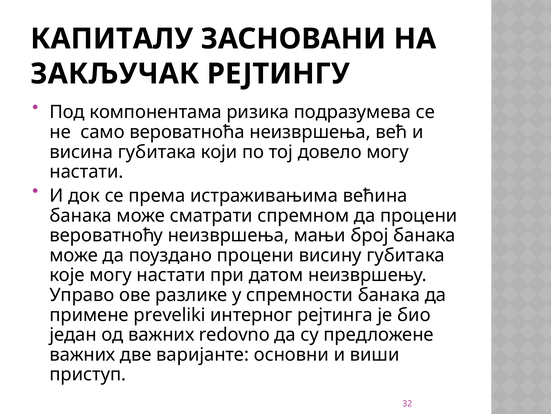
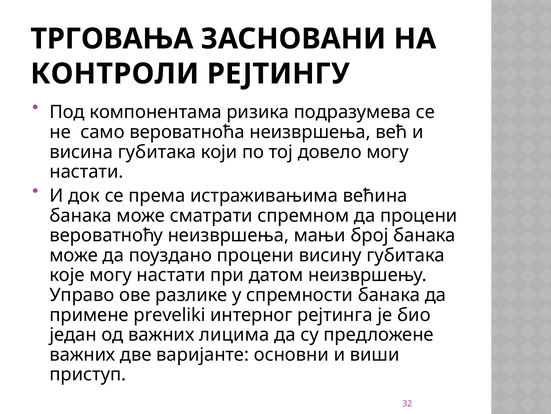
КАПИТАЛУ: КАПИТАЛУ -> ТРГОВАЊА
ЗАКЉУЧАК: ЗАКЉУЧАК -> КОНТРОЛИ
redovno: redovno -> лицима
